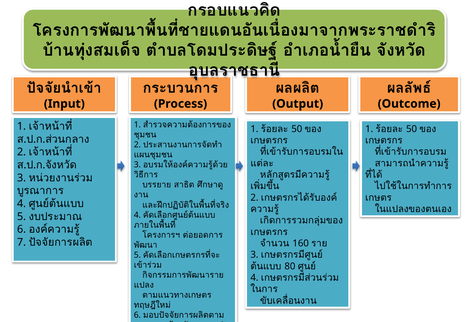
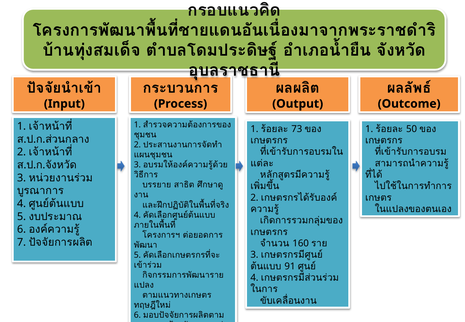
50 at (297, 129): 50 -> 73
80: 80 -> 91
